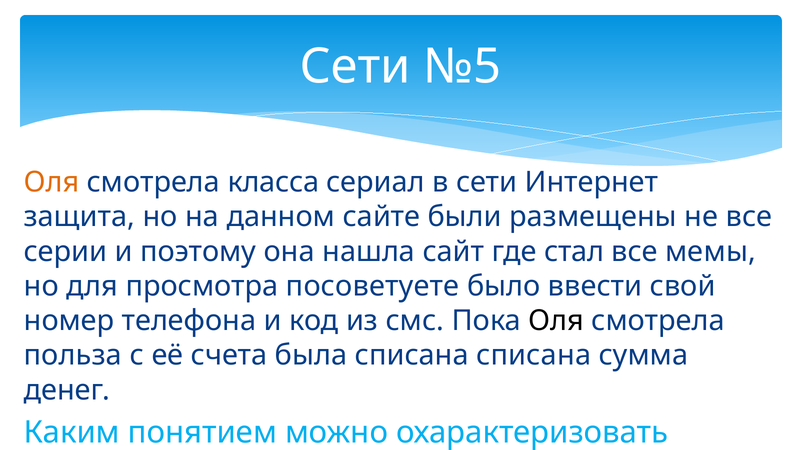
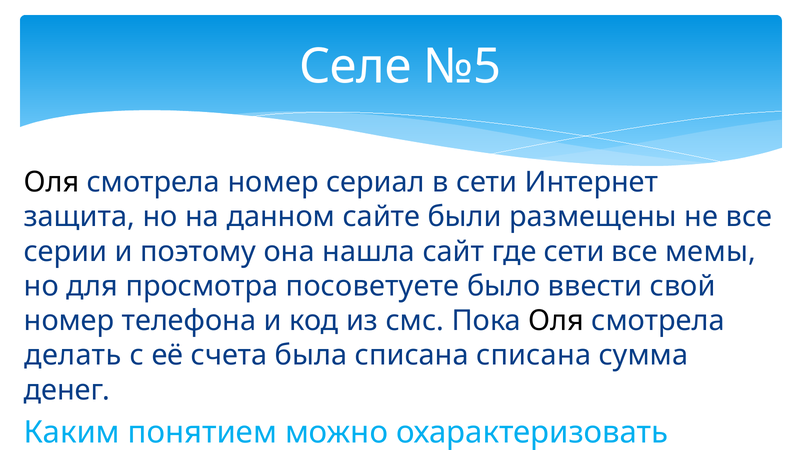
Сети at (355, 67): Сети -> Селе
Оля at (51, 182) colour: orange -> black
смотрела класса: класса -> номер
где стал: стал -> сети
польза: польза -> делать
